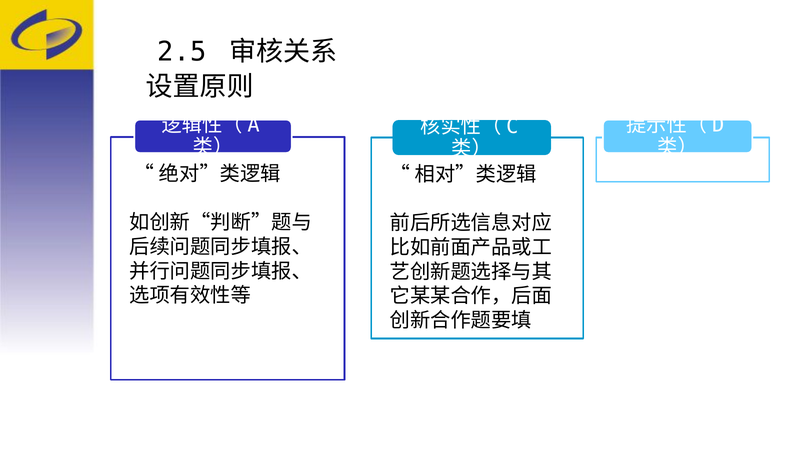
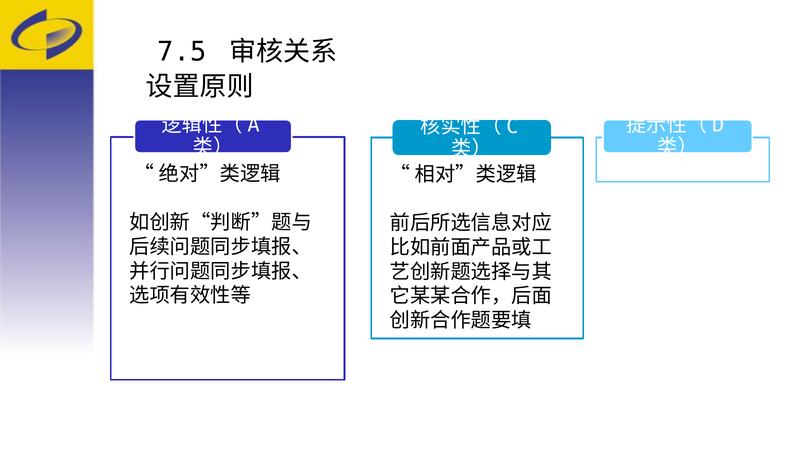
2.5: 2.5 -> 7.5
